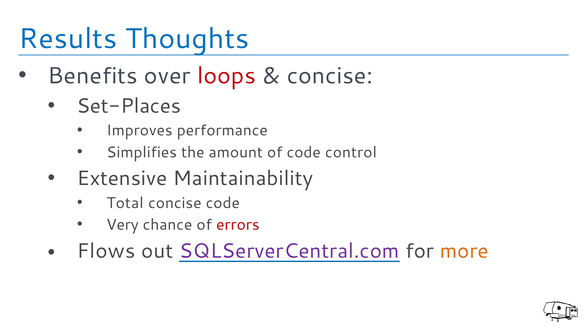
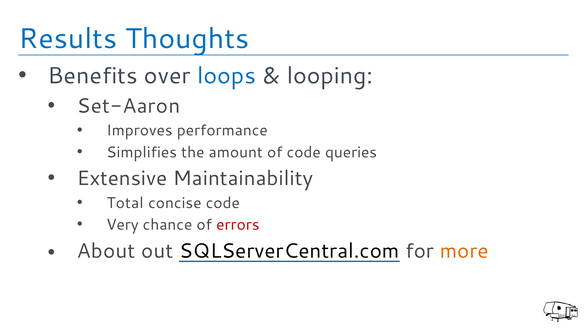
loops colour: red -> blue
concise at (330, 76): concise -> looping
Set-Places: Set-Places -> Set-Aaron
control: control -> queries
Flows: Flows -> About
SQLServerCentral.com colour: purple -> black
